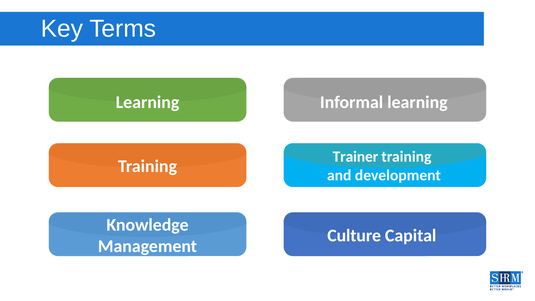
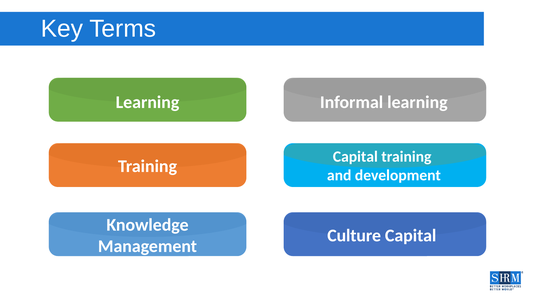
Trainer at (355, 157): Trainer -> Capital
